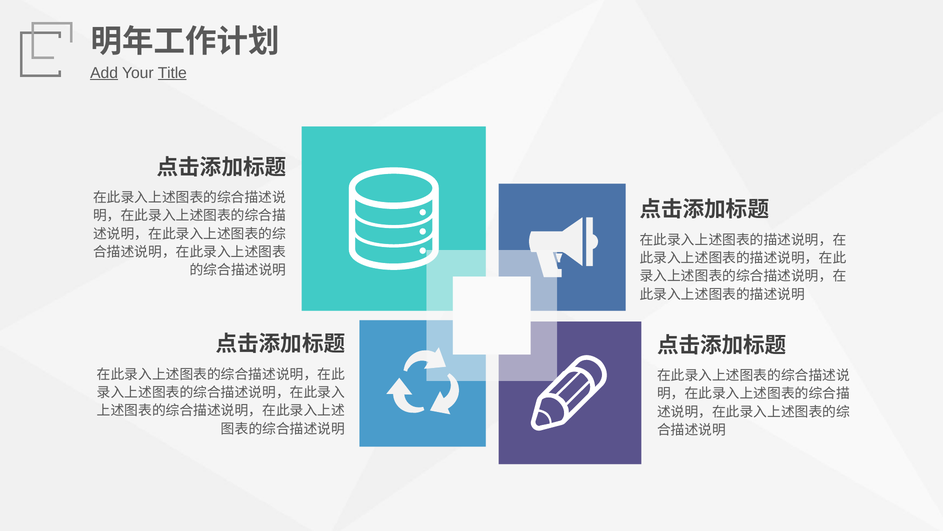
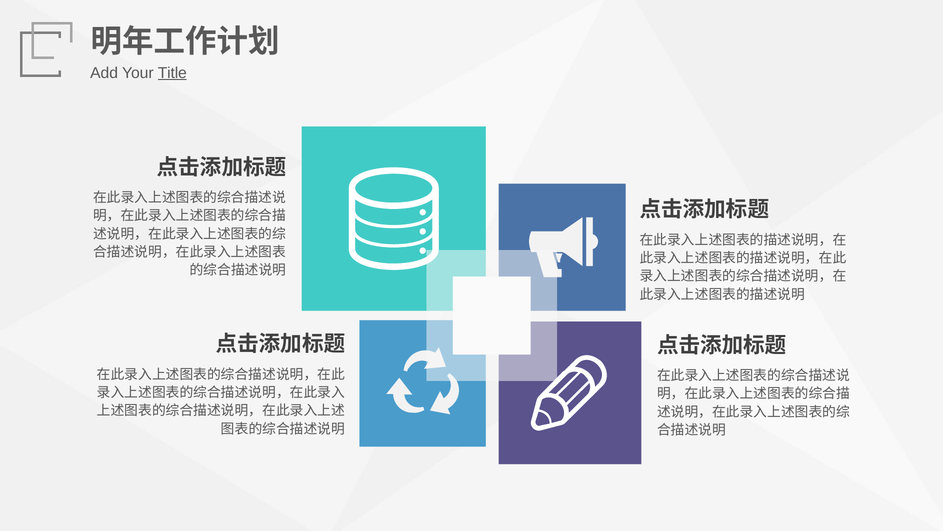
Add underline: present -> none
